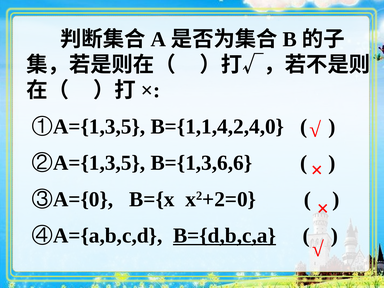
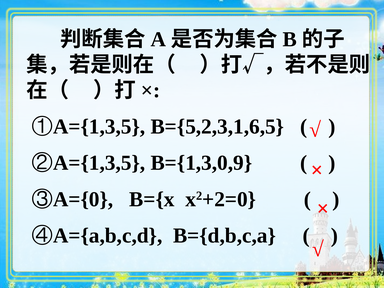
B={1,1,4,2,4,0: B={1,1,4,2,4,0 -> B={5,2,3,1,6,5
B={1,3,6,6: B={1,3,6,6 -> B={1,3,0,9
B={d,b,c,a underline: present -> none
